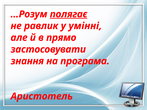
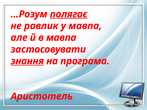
у умінні: умінні -> мавпа
в прямо: прямо -> мавпа
знання underline: none -> present
